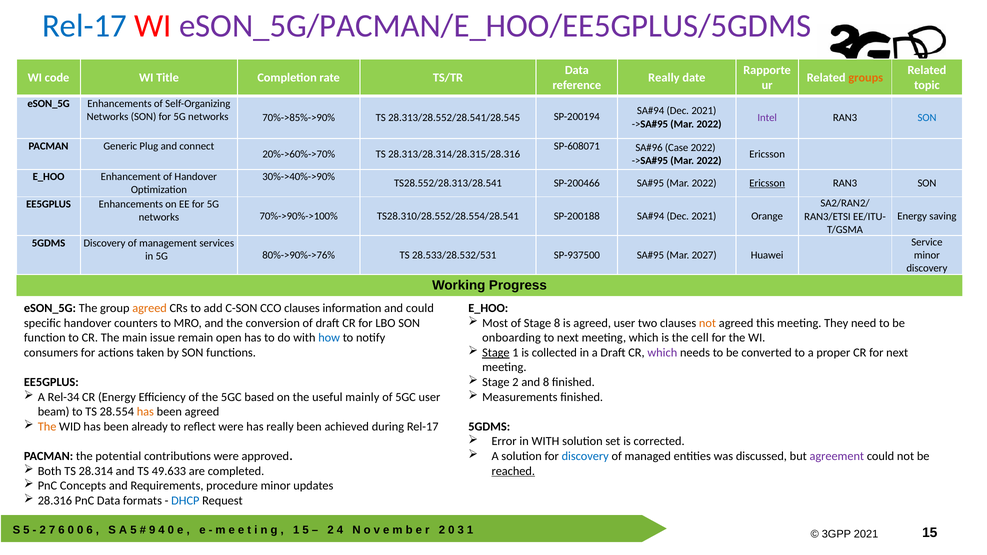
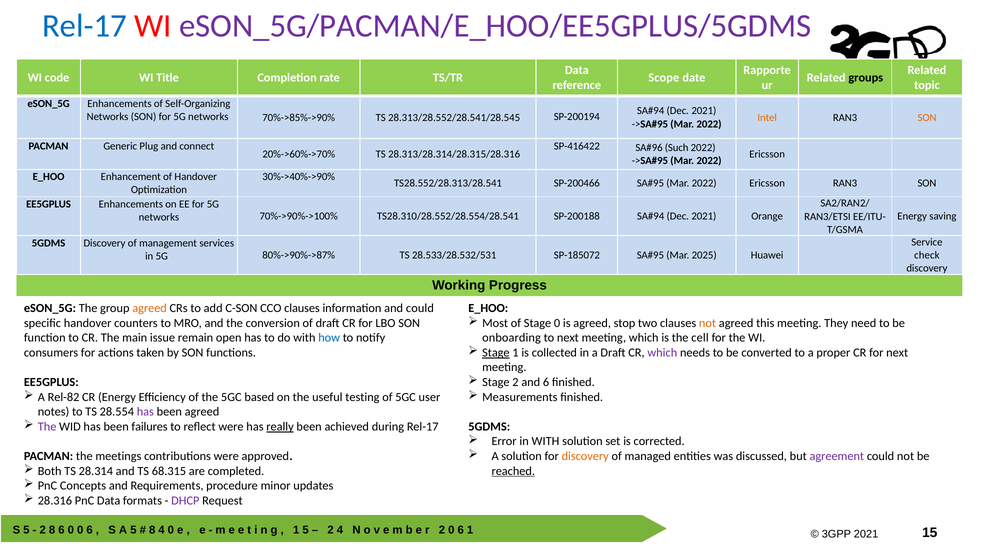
Really at (664, 78): Really -> Scope
groups colour: orange -> black
Intel colour: purple -> orange
SON at (927, 118) colour: blue -> orange
SP-608071: SP-608071 -> SP-416422
Case: Case -> Such
Ericsson at (767, 183) underline: present -> none
minor at (927, 255): minor -> check
80%->90%->76%: 80%->90%->76% -> 80%->90%->87%
SP-937500: SP-937500 -> SP-185072
2027: 2027 -> 2025
Stage 8: 8 -> 0
agreed user: user -> stop
and 8: 8 -> 6
Rel-34: Rel-34 -> Rel-82
mainly: mainly -> testing
beam: beam -> notes
has at (145, 412) colour: orange -> purple
The at (47, 427) colour: orange -> purple
already: already -> failures
really at (280, 427) underline: none -> present
discovery at (585, 456) colour: blue -> orange
potential: potential -> meetings
49.633: 49.633 -> 68.315
DHCP colour: blue -> purple
2 7: 7 -> 8
9 at (152, 530): 9 -> 8
3 at (461, 530): 3 -> 6
